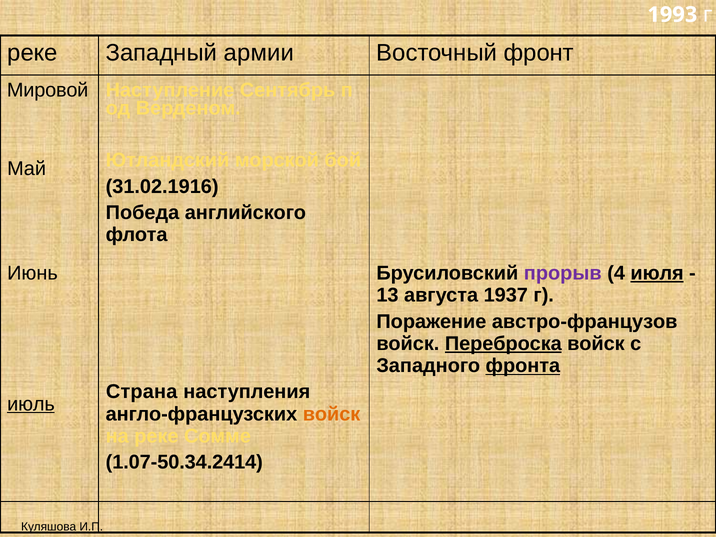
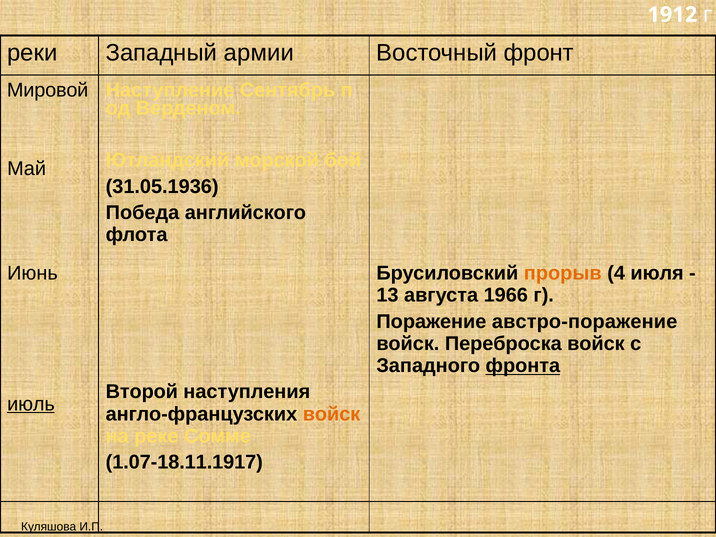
1993: 1993 -> 1912
реке at (32, 53): реке -> реки
31.02.1916: 31.02.1916 -> 31.05.1936
прорыв colour: purple -> orange
июля underline: present -> none
1937: 1937 -> 1966
австро-французов: австро-французов -> австро-поражение
Переброска underline: present -> none
Страна: Страна -> Второй
1.07-50.34.2414: 1.07-50.34.2414 -> 1.07-18.11.1917
